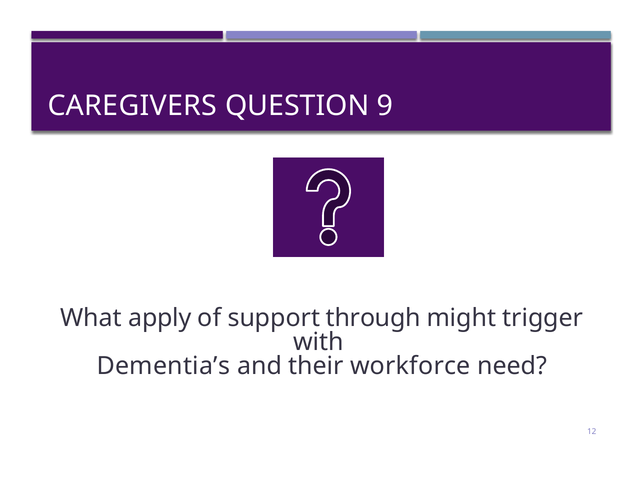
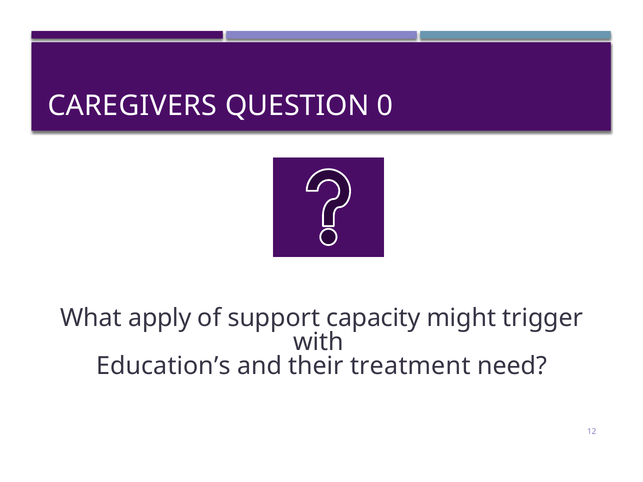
9: 9 -> 0
through: through -> capacity
Dementia’s: Dementia’s -> Education’s
workforce: workforce -> treatment
